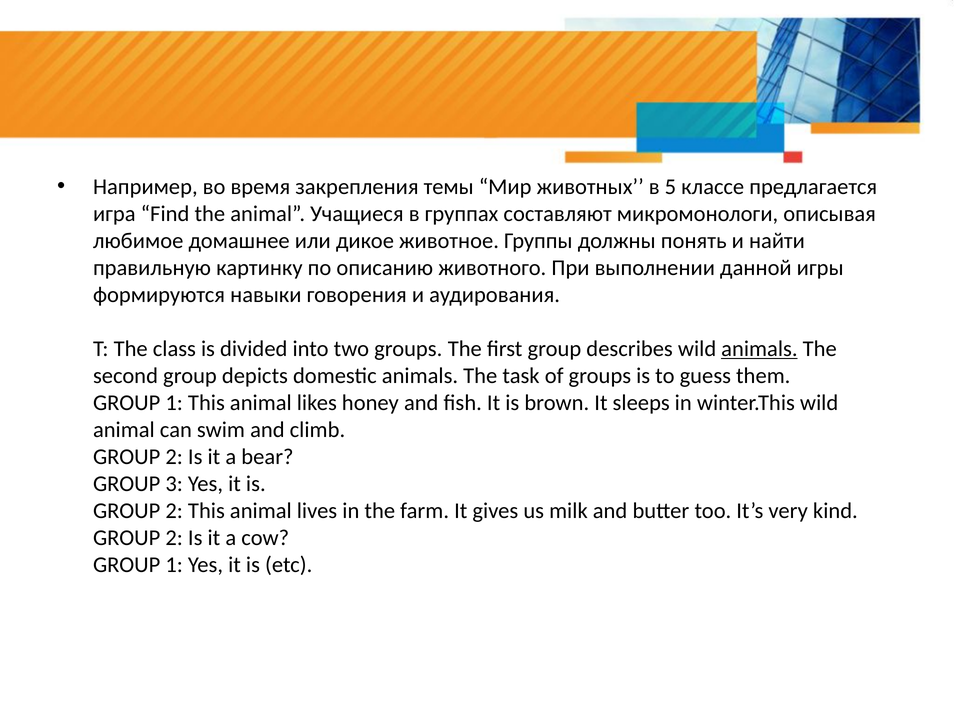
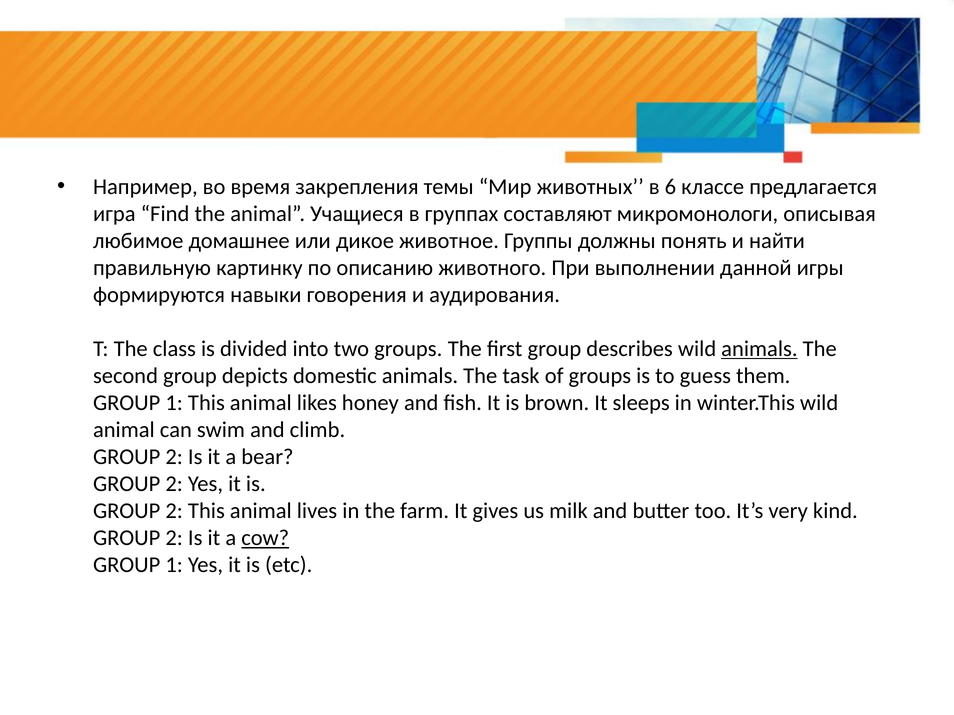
5: 5 -> 6
3 at (174, 484): 3 -> 2
cow underline: none -> present
